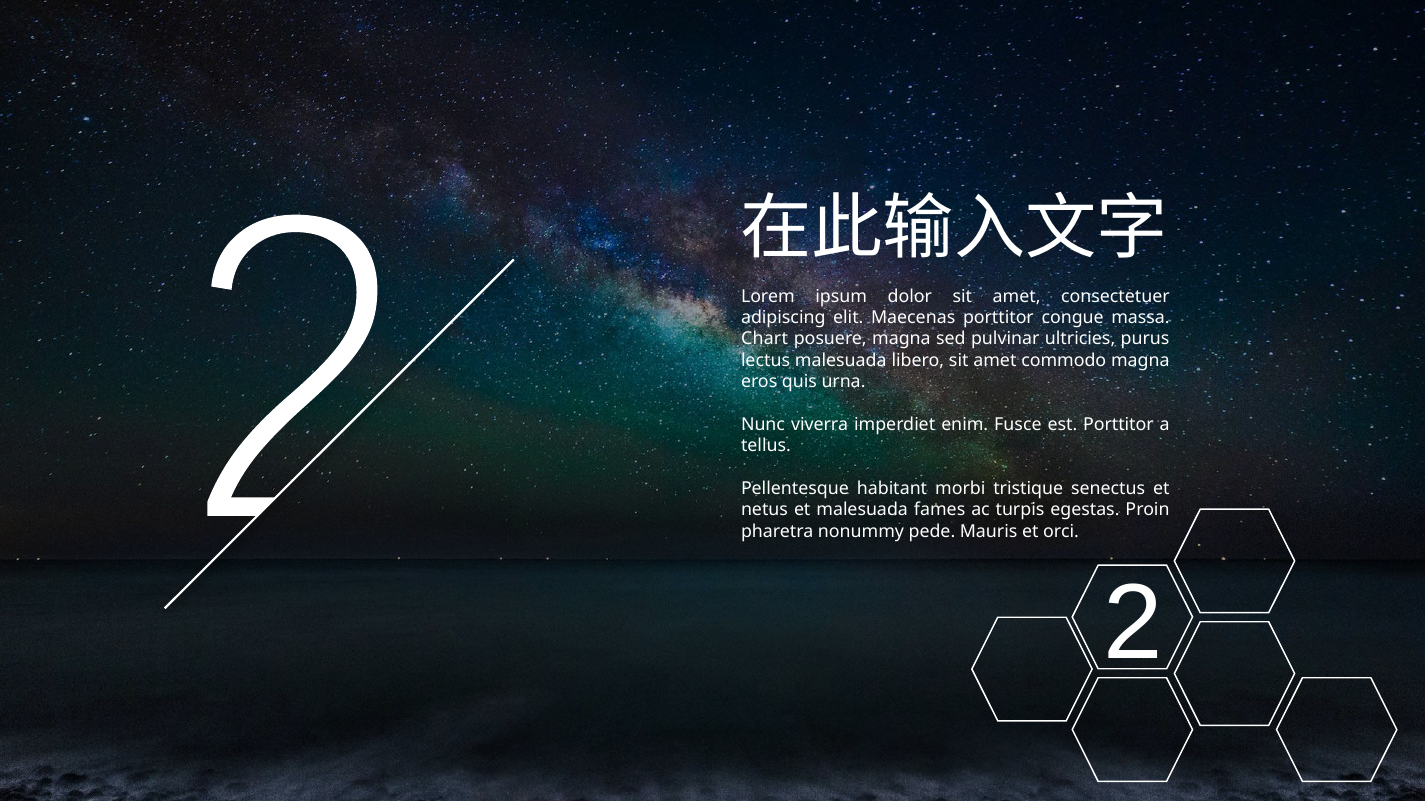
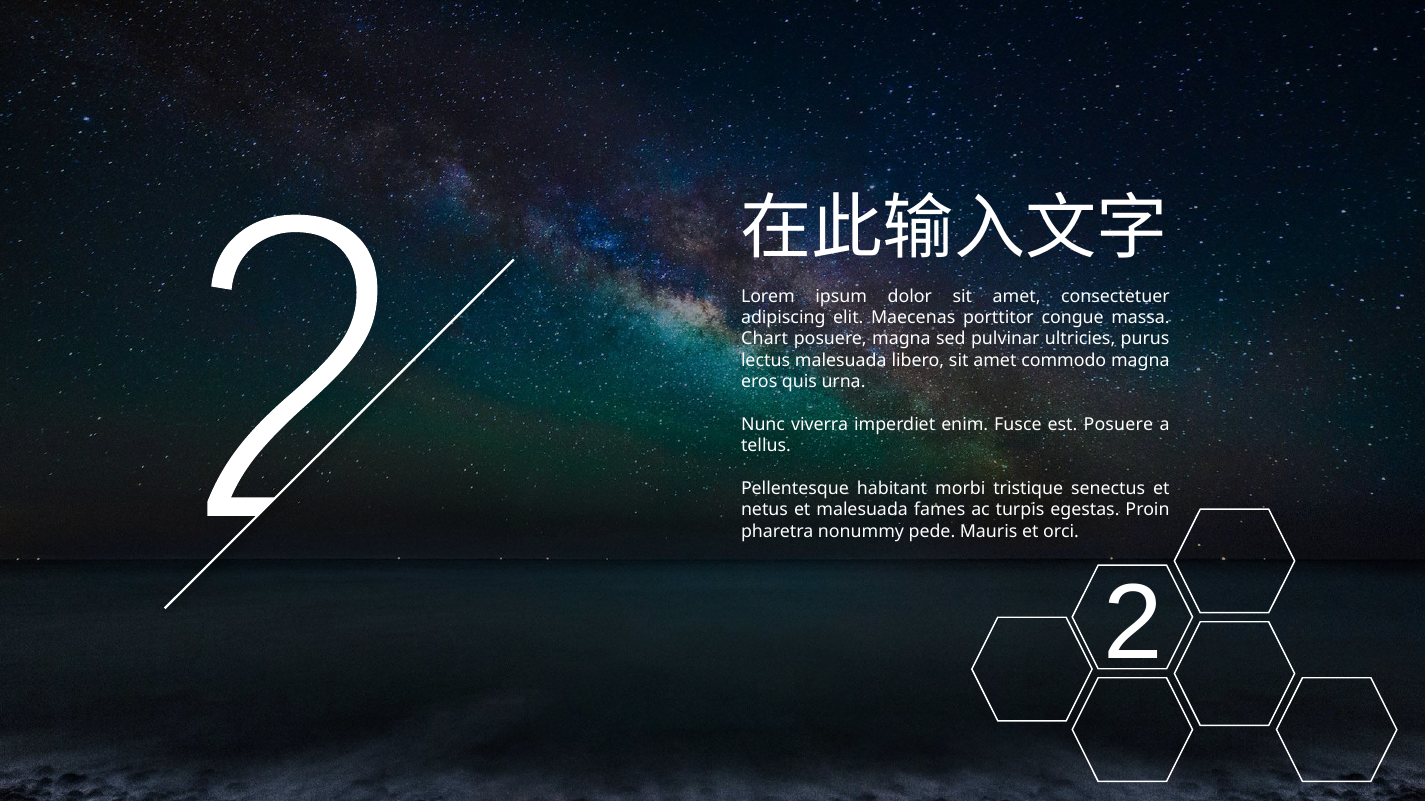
est Porttitor: Porttitor -> Posuere
